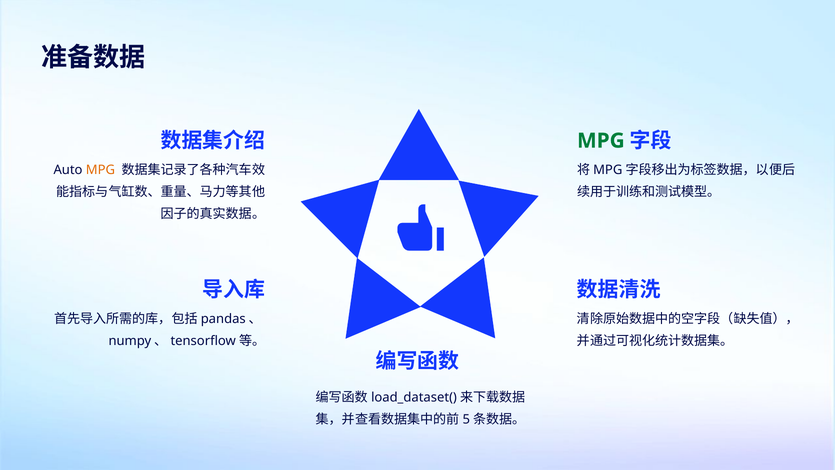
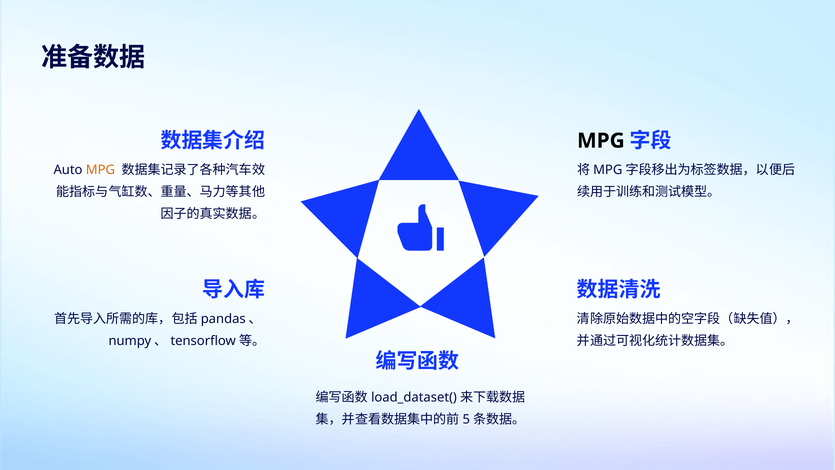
MPG at (601, 141) colour: green -> black
